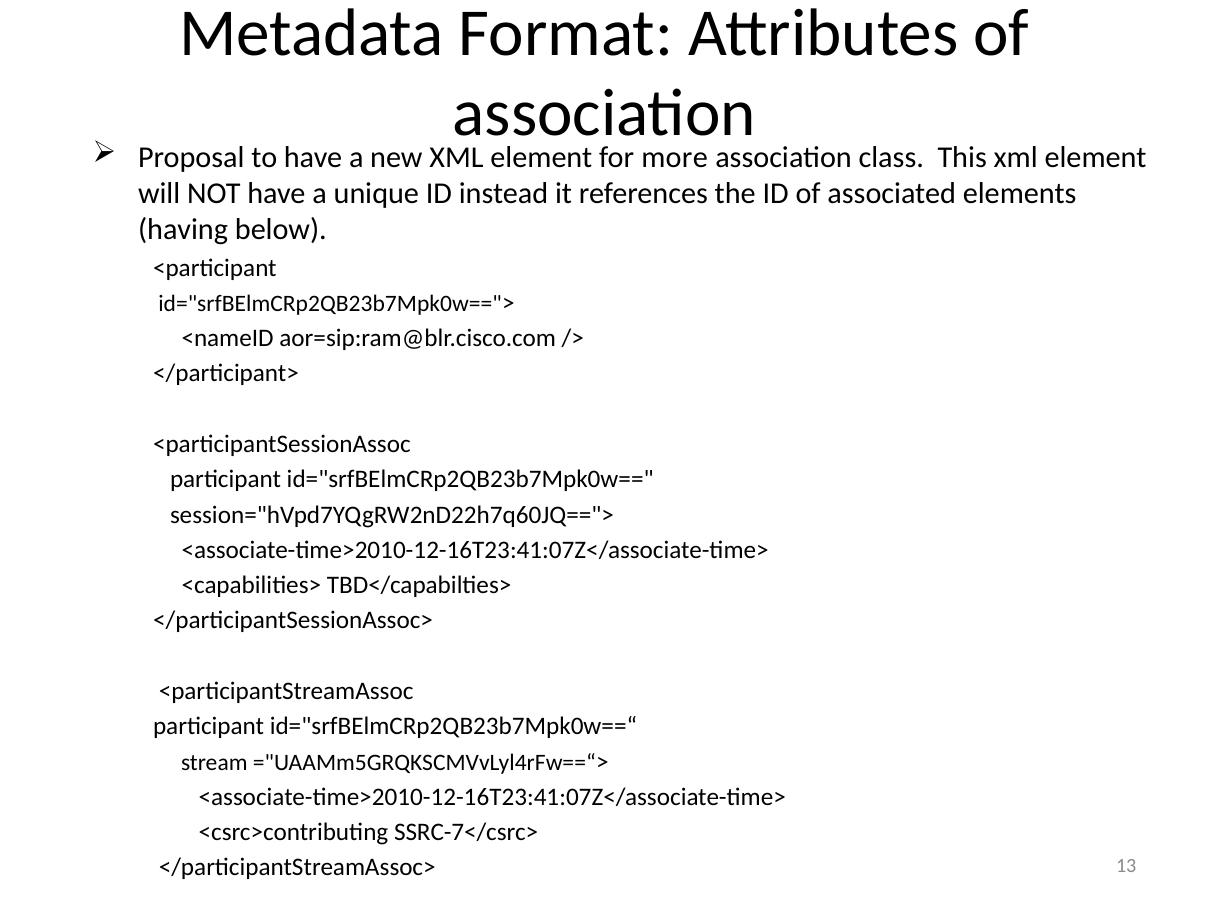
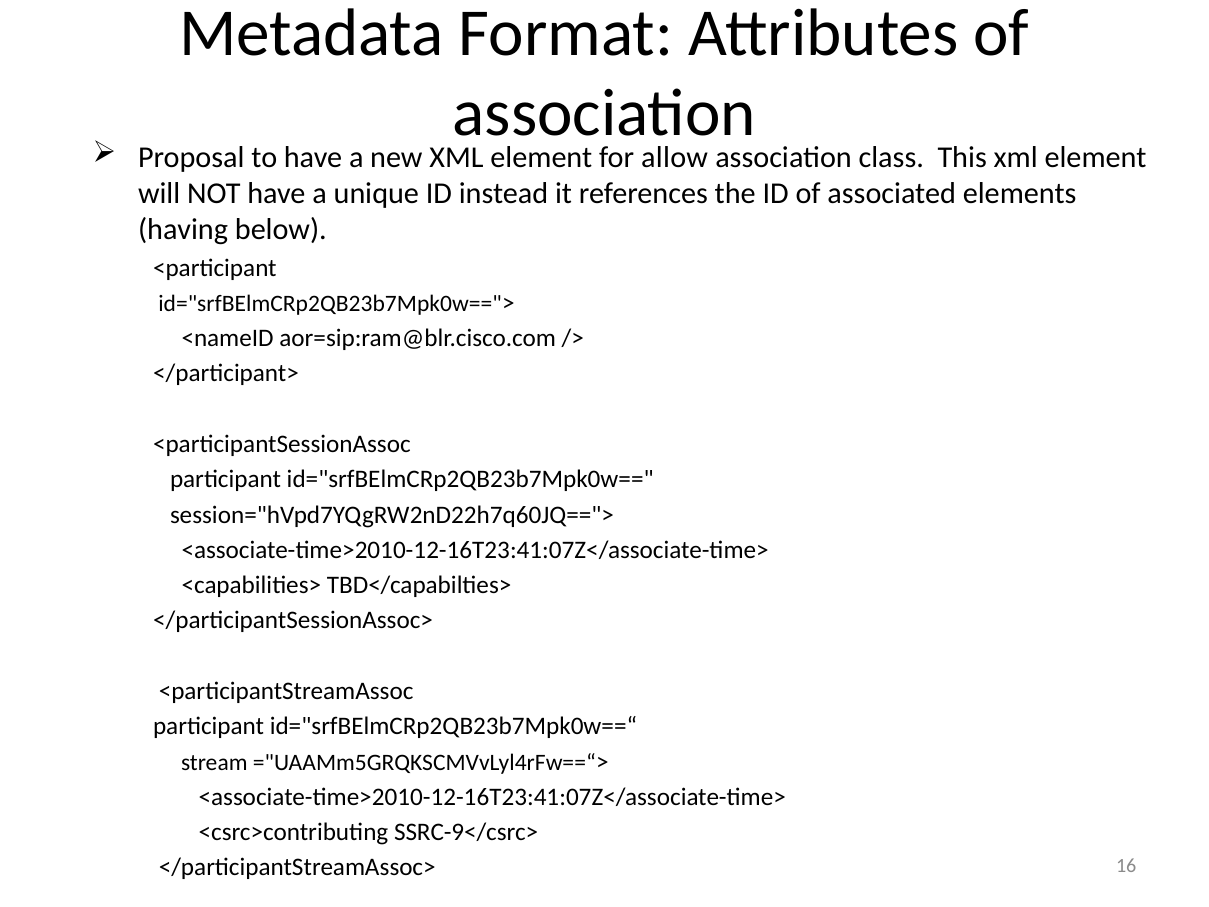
more: more -> allow
SSRC-7</csrc>: SSRC-7</csrc> -> SSRC-9</csrc>
13: 13 -> 16
